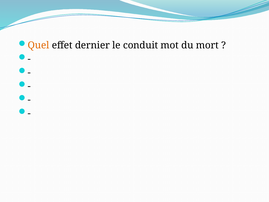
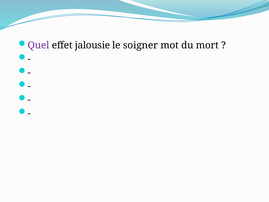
Quel colour: orange -> purple
dernier: dernier -> jalousie
conduit: conduit -> soigner
